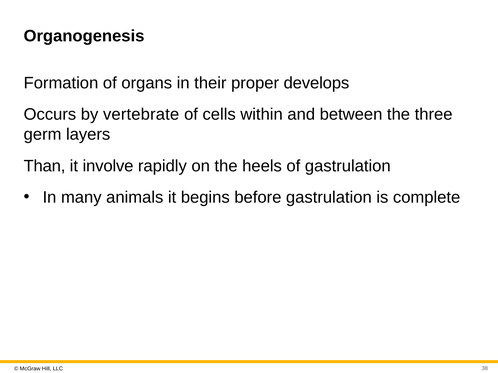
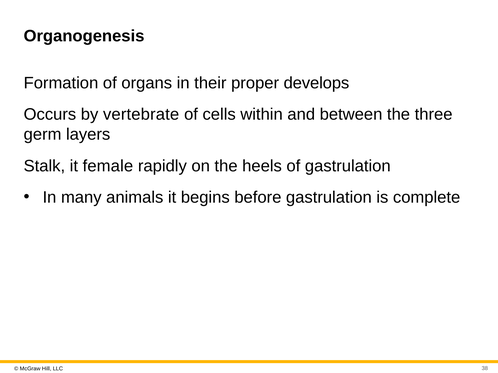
Than: Than -> Stalk
involve: involve -> female
